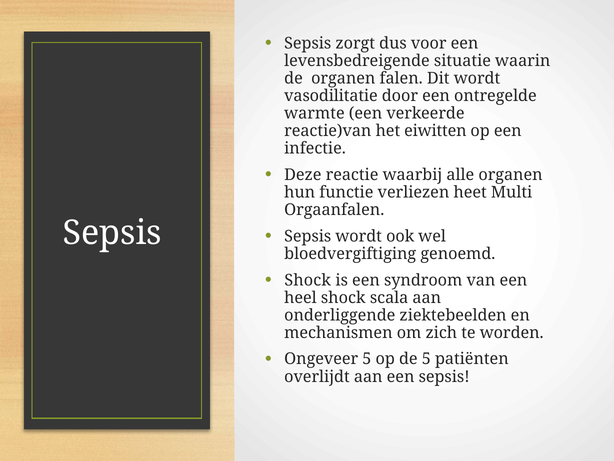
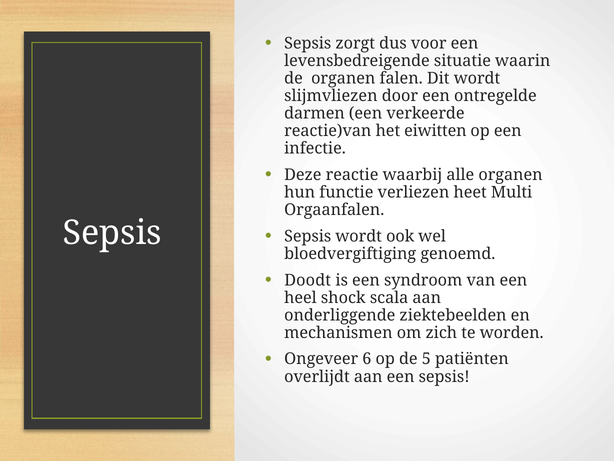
vasodilitatie: vasodilitatie -> slijmvliezen
warmte: warmte -> darmen
Shock at (308, 280): Shock -> Doodt
Ongeveer 5: 5 -> 6
